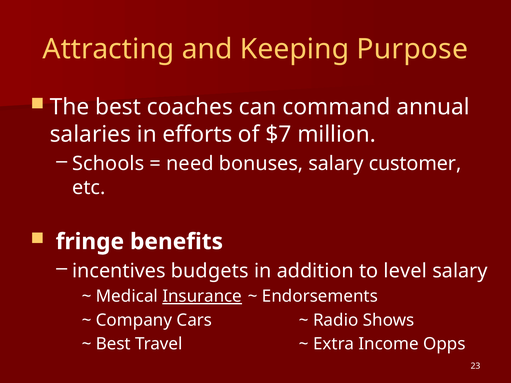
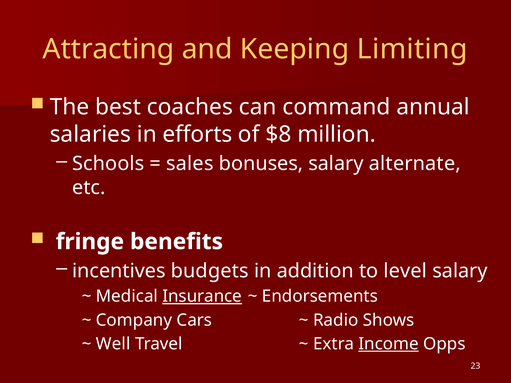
Purpose: Purpose -> Limiting
$7: $7 -> $8
need: need -> sales
customer: customer -> alternate
Best at (113, 344): Best -> Well
Income underline: none -> present
